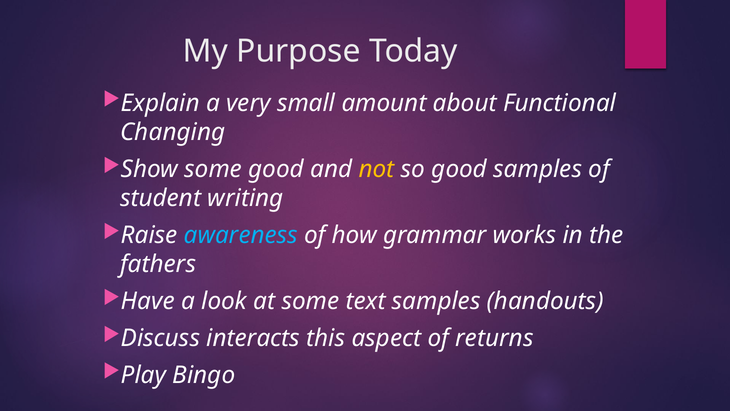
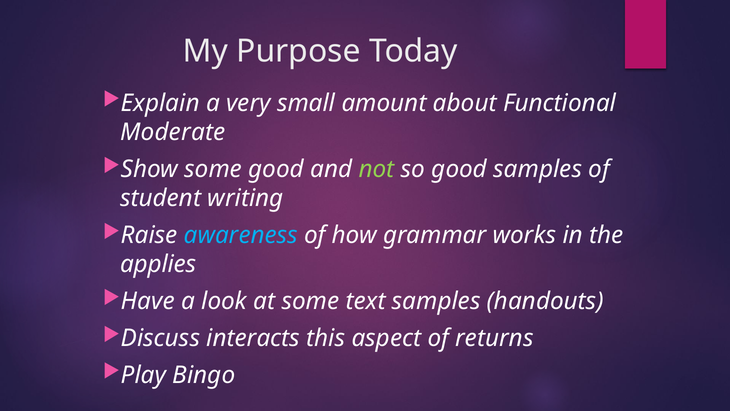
Changing: Changing -> Moderate
not colour: yellow -> light green
fathers: fathers -> applies
